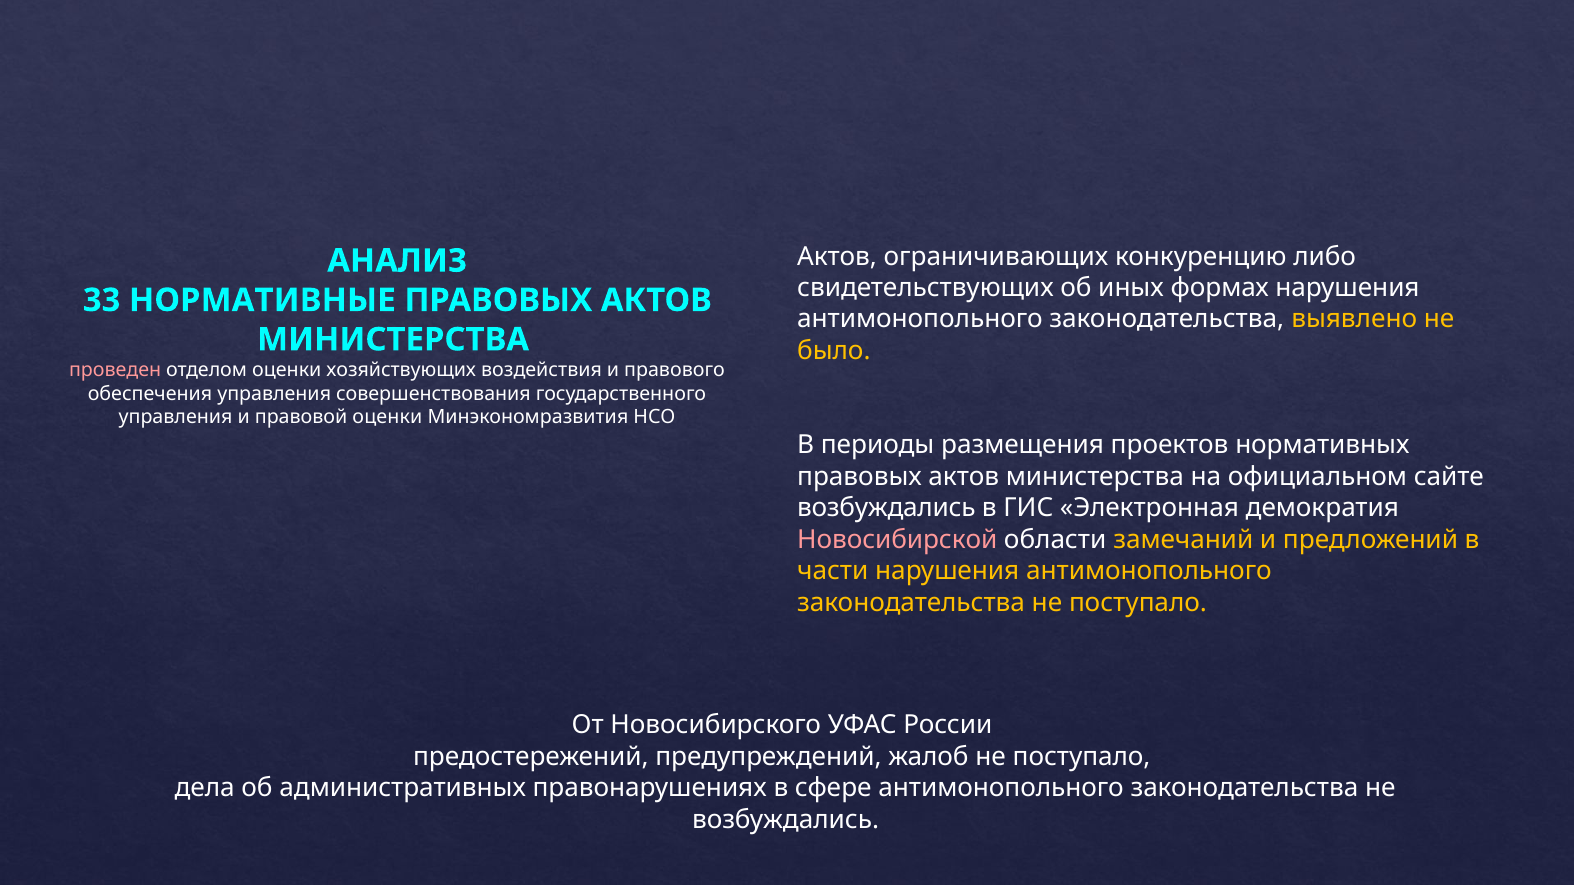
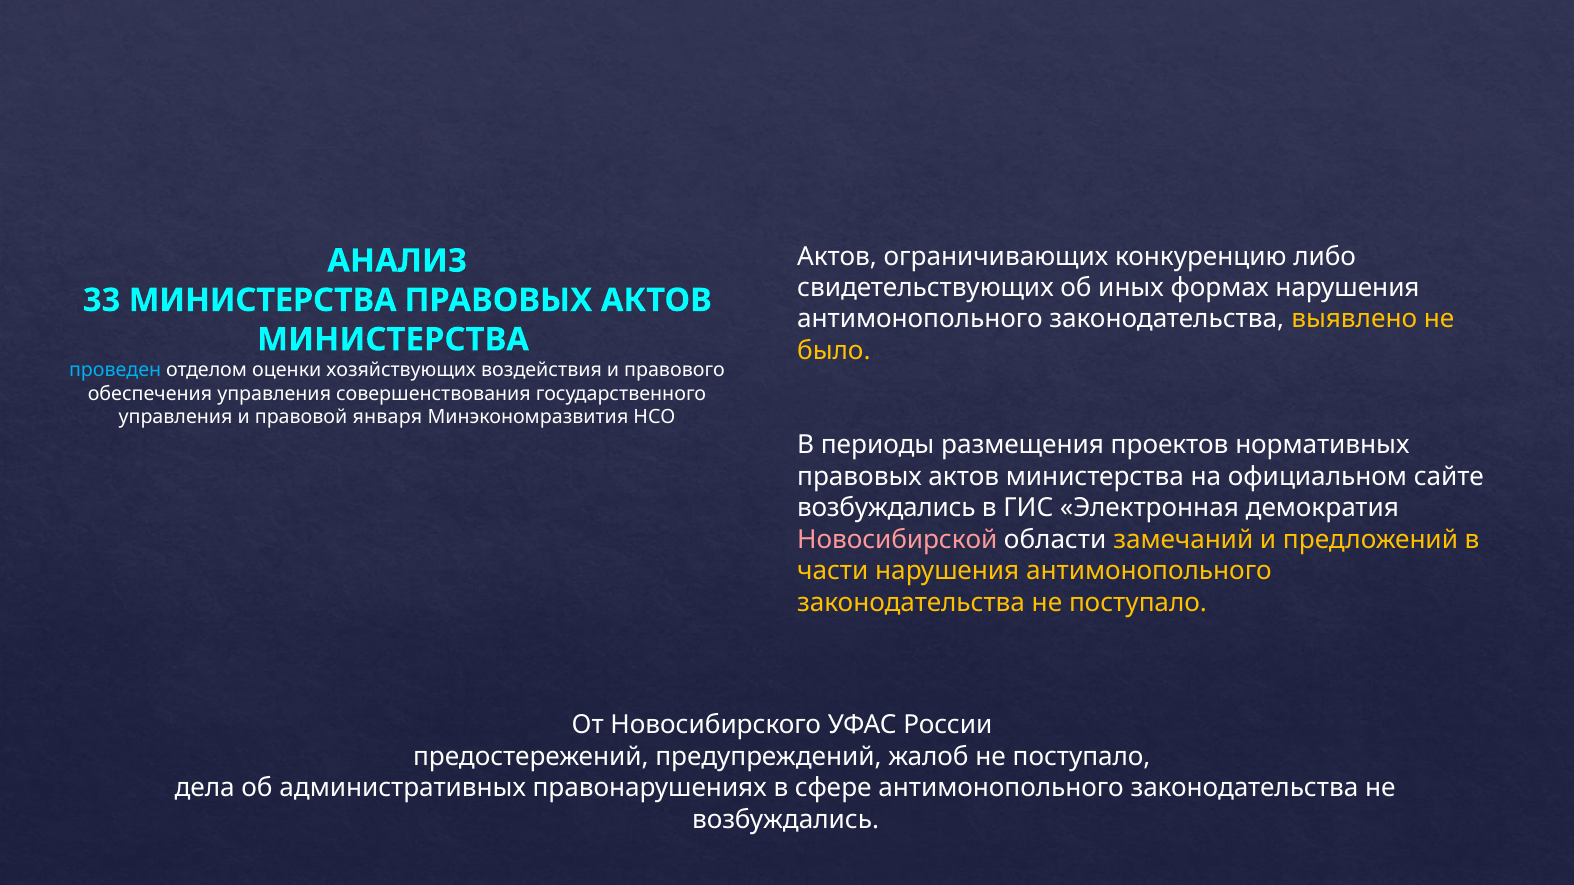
33 НОРМАТИВНЫЕ: НОРМАТИВНЫЕ -> МИНИСТЕРСТВА
проведен colour: pink -> light blue
правовой оценки: оценки -> января
